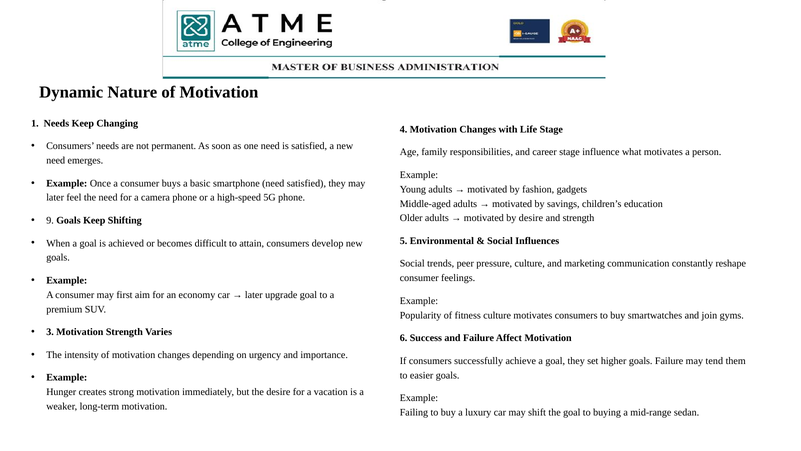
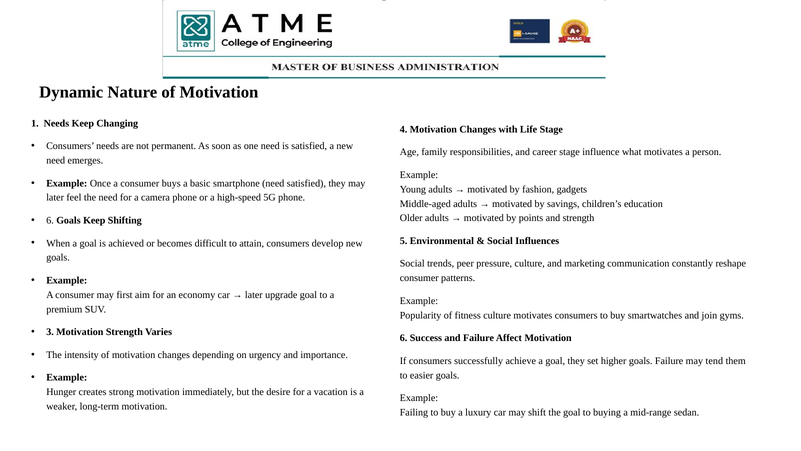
by desire: desire -> points
9 at (50, 220): 9 -> 6
feelings: feelings -> patterns
